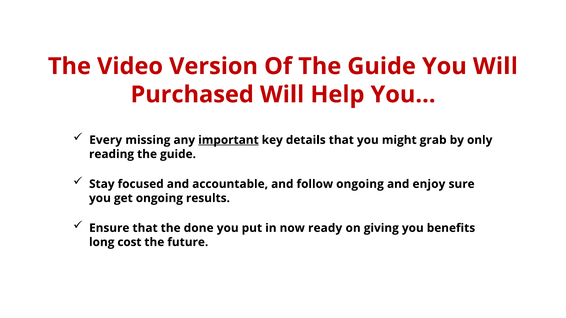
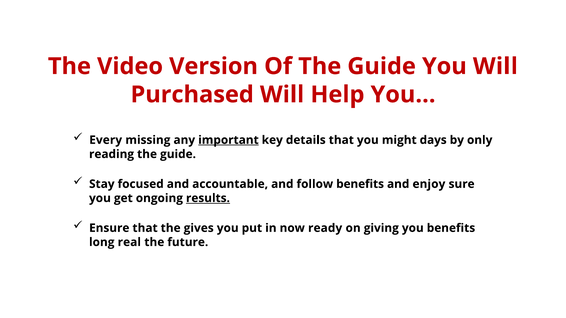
grab: grab -> days
follow ongoing: ongoing -> benefits
results underline: none -> present
done: done -> gives
cost: cost -> real
